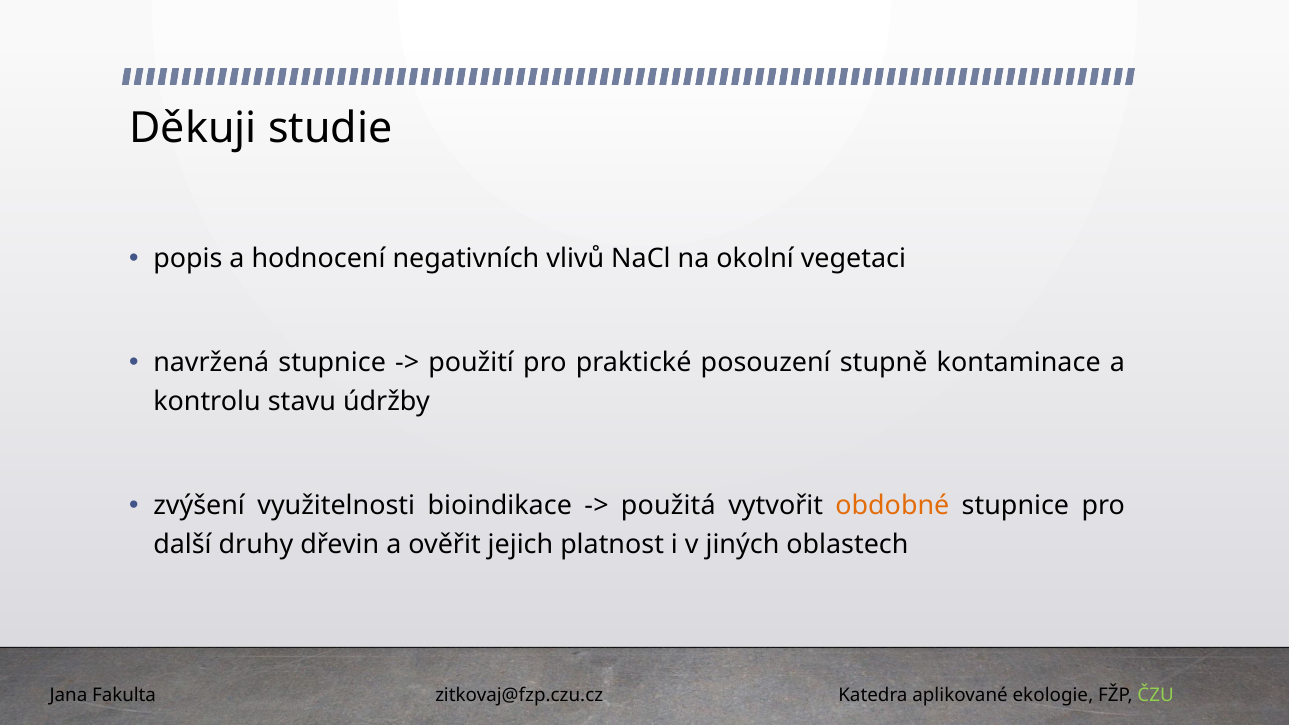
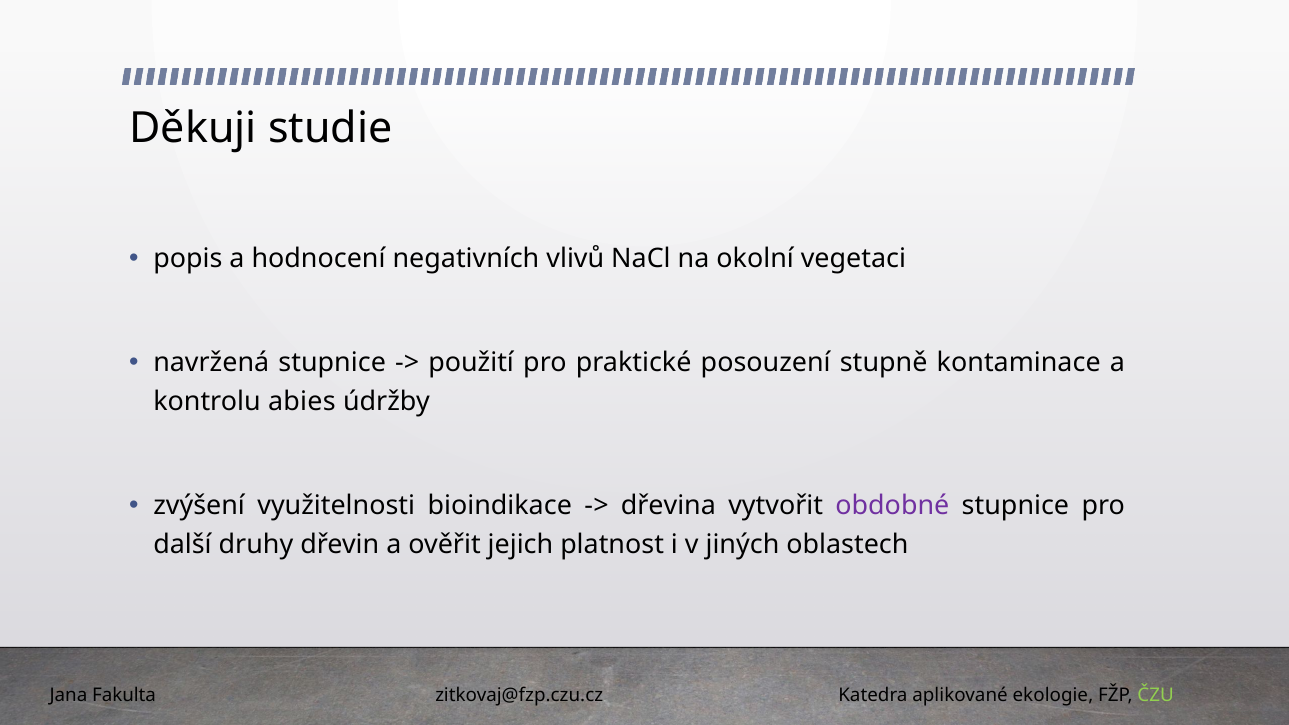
stavu: stavu -> abies
použitá: použitá -> dřevina
obdobné colour: orange -> purple
